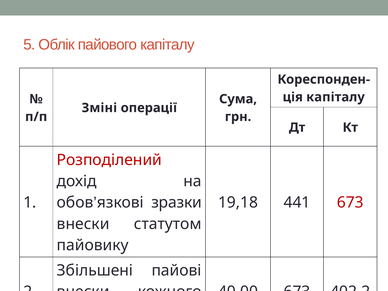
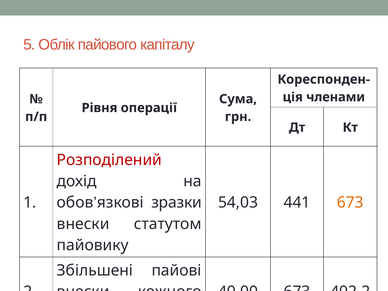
капіталу at (335, 97): капіталу -> членами
Зміні: Зміні -> Рівня
19,18: 19,18 -> 54,03
673 at (350, 203) colour: red -> orange
